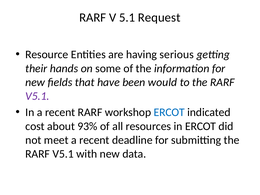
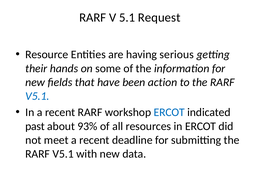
would: would -> action
V5.1 at (37, 96) colour: purple -> blue
cost: cost -> past
